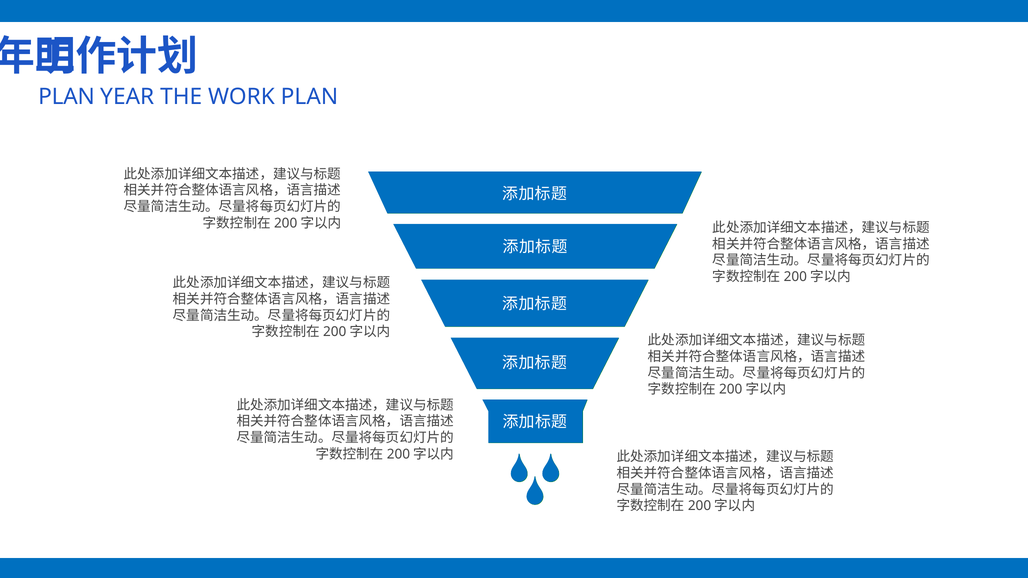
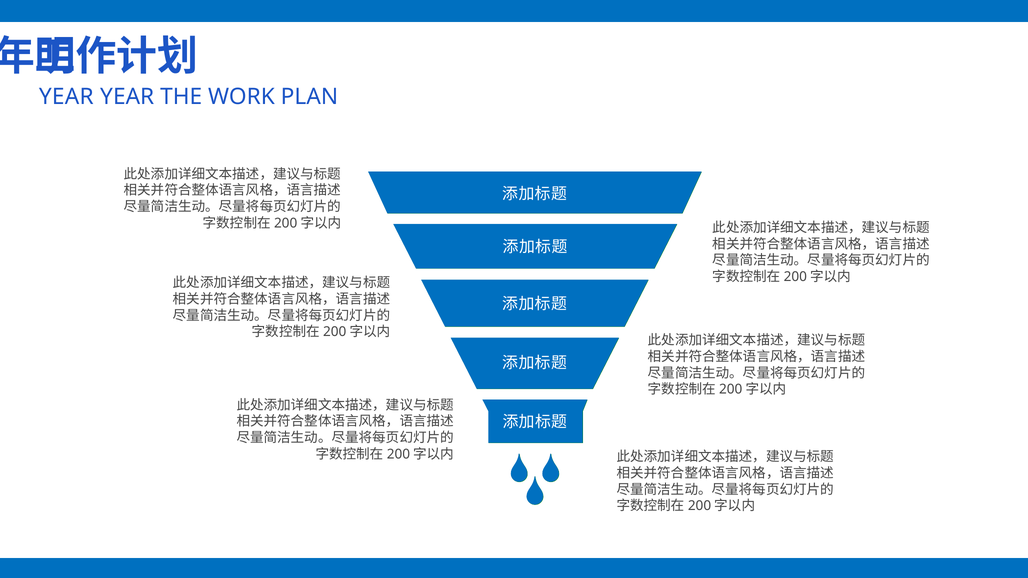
PLAN at (67, 97): PLAN -> YEAR
